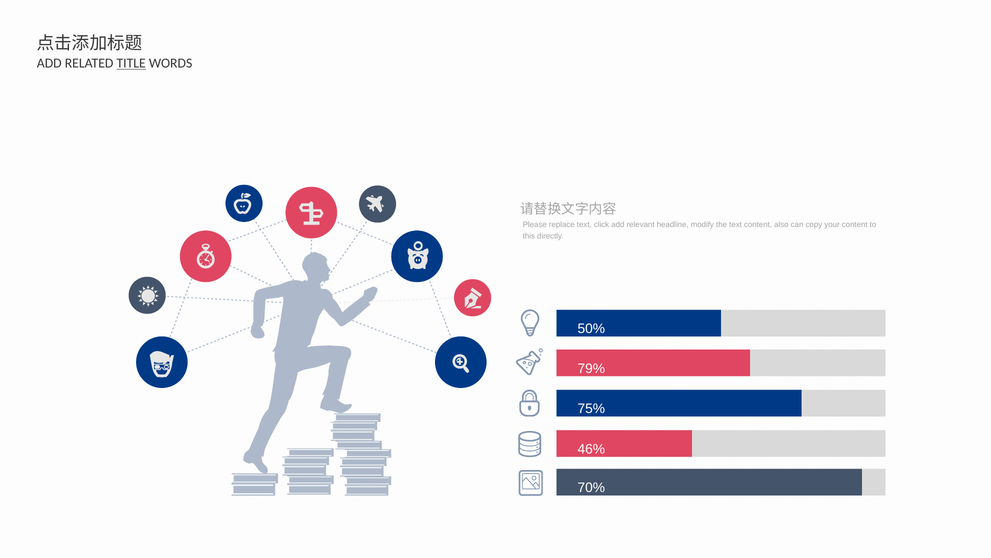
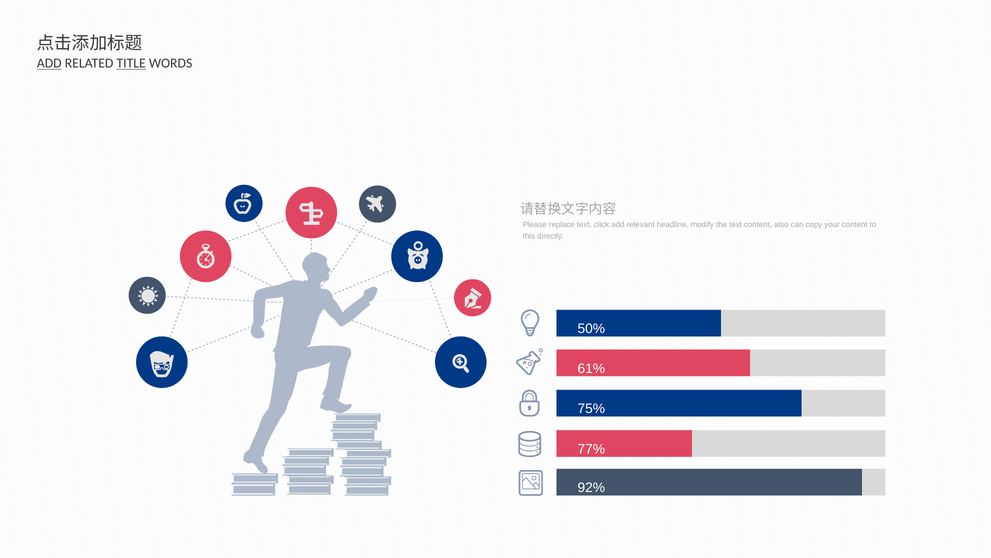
ADD at (49, 63) underline: none -> present
79%: 79% -> 61%
46%: 46% -> 77%
70%: 70% -> 92%
